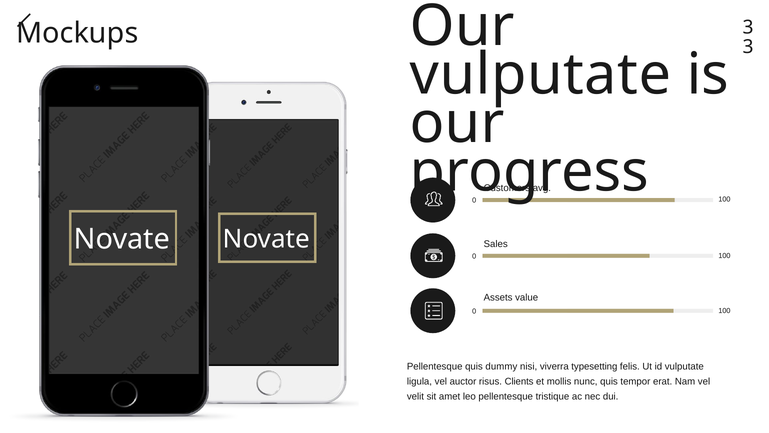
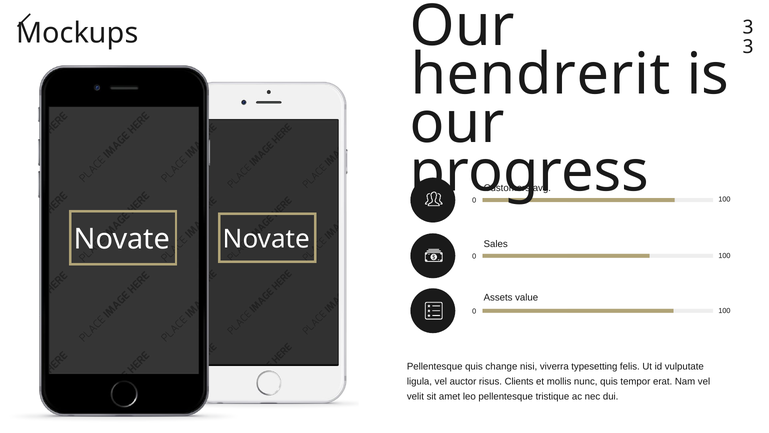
vulputate at (541, 75): vulputate -> hendrerit
dummy: dummy -> change
